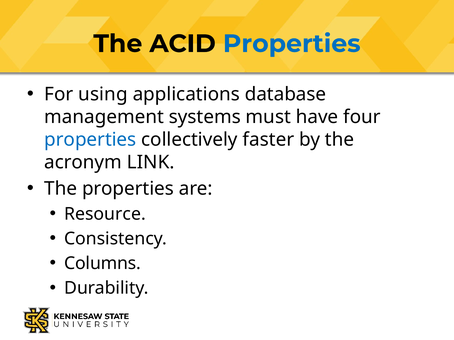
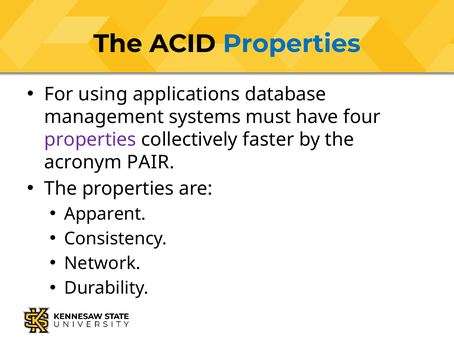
properties at (90, 140) colour: blue -> purple
LINK: LINK -> PAIR
Resource: Resource -> Apparent
Columns: Columns -> Network
